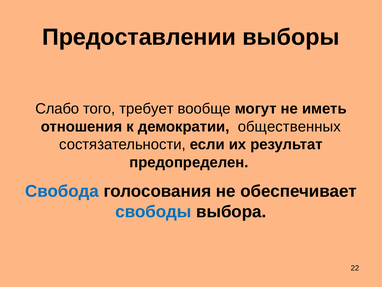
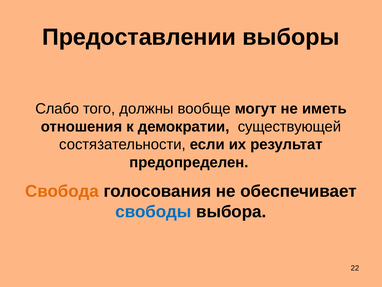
требует: требует -> должны
общественных: общественных -> существующей
Свобода colour: blue -> orange
